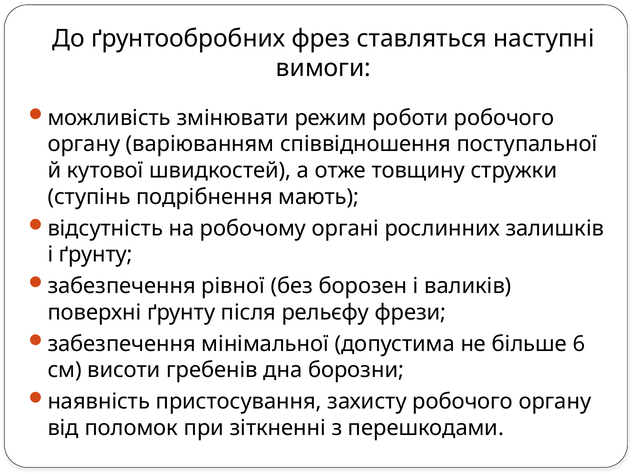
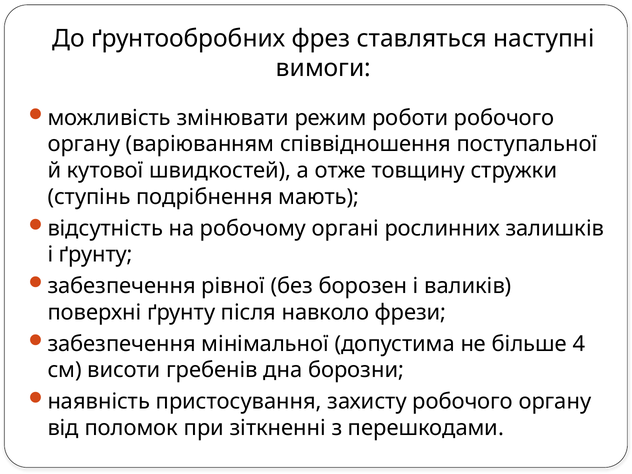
рельєфу: рельєфу -> навколо
6: 6 -> 4
